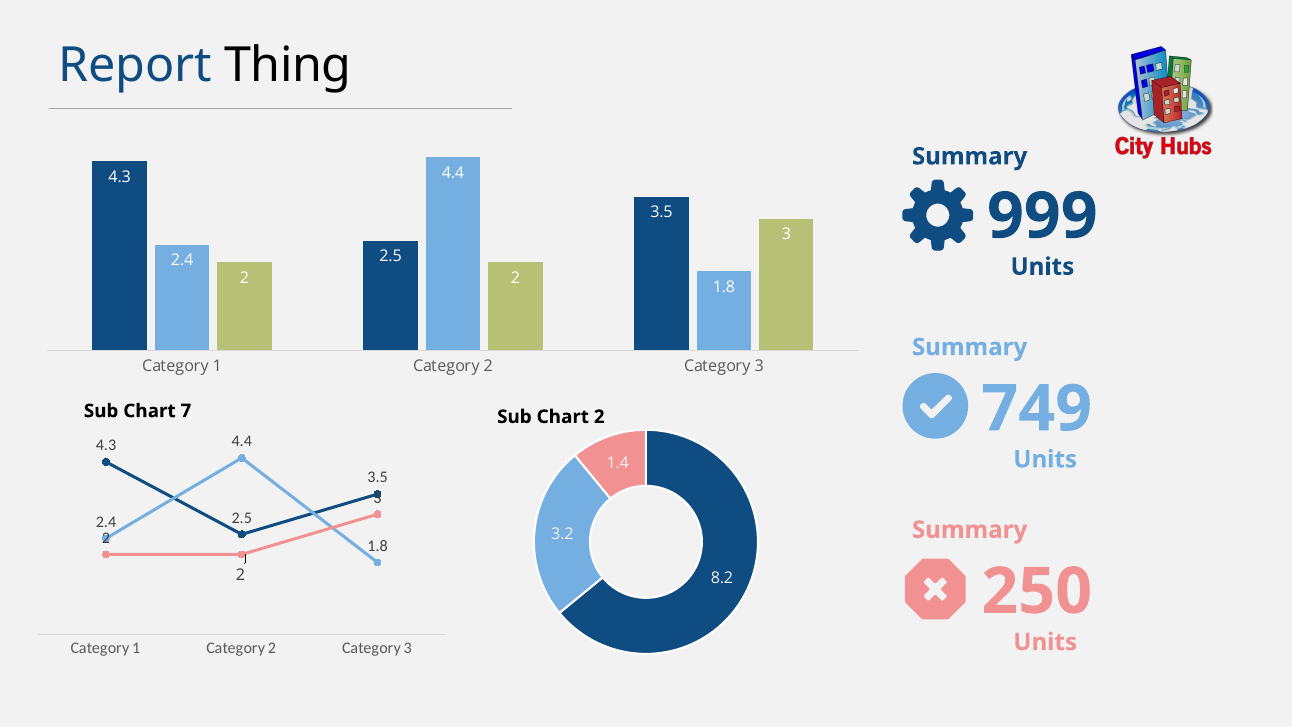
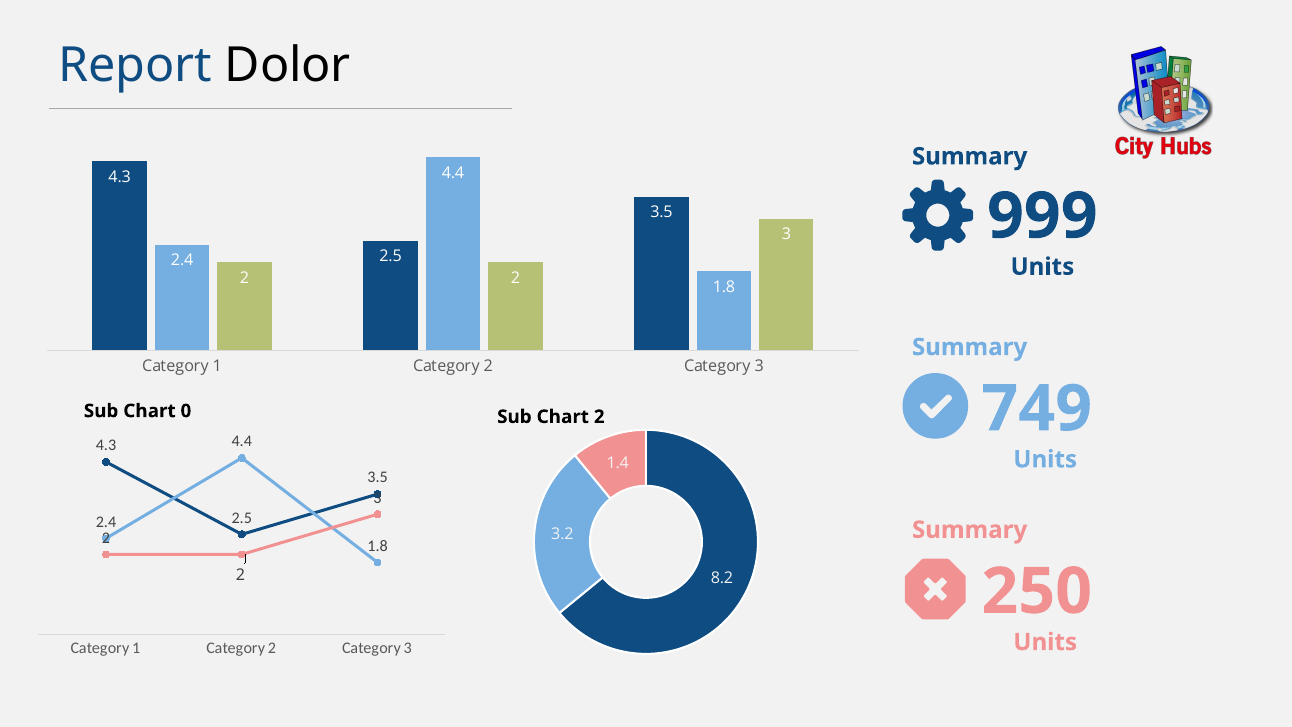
Thing: Thing -> Dolor
7: 7 -> 0
